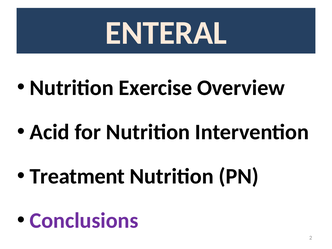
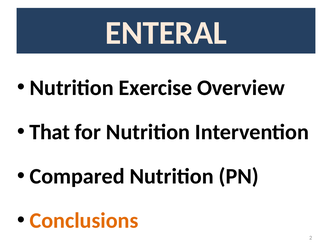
Acid: Acid -> That
Treatment: Treatment -> Compared
Conclusions colour: purple -> orange
